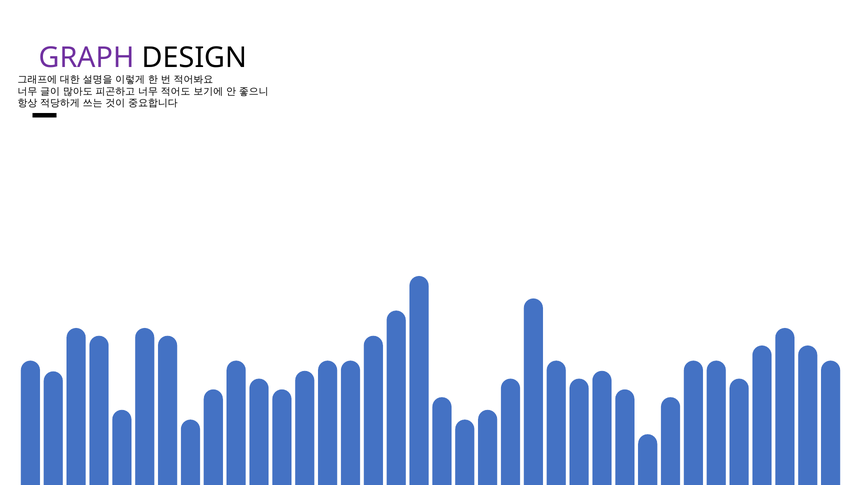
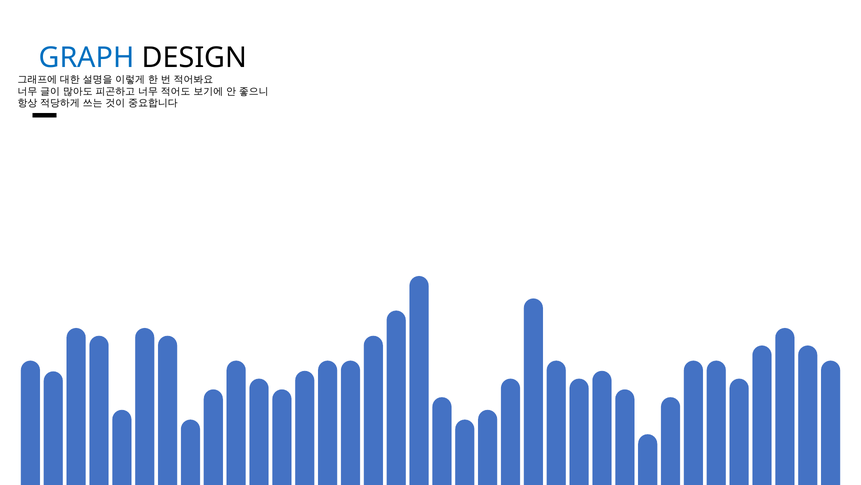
GRAPH colour: purple -> blue
